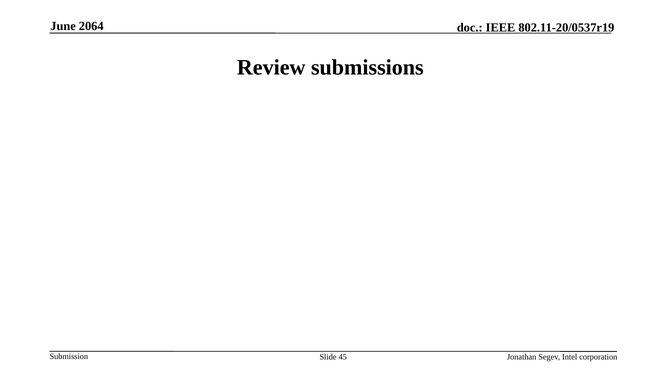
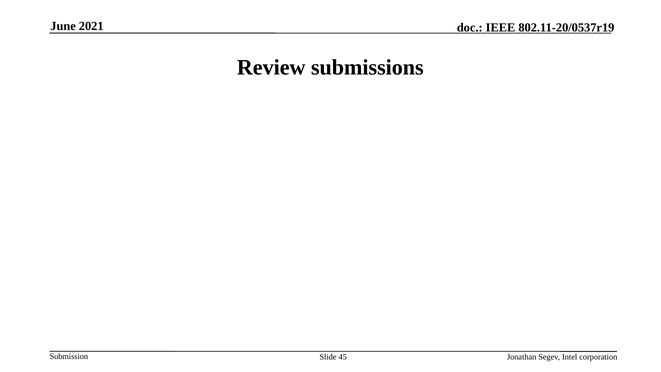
2064: 2064 -> 2021
